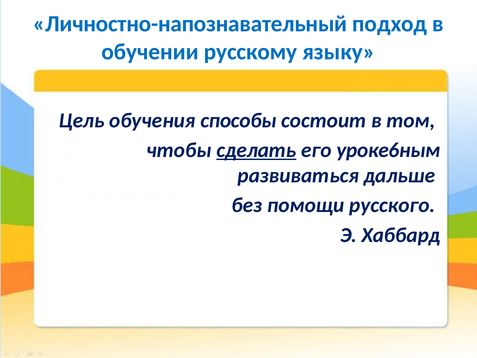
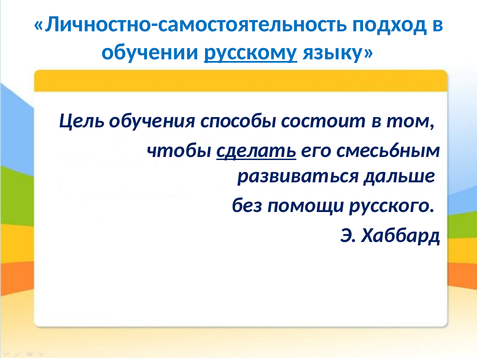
Личностно-напознавательный: Личностно-напознавательный -> Личностно-самостоятельность
русскому underline: none -> present
уроке6ным: уроке6ным -> смесь6ным
